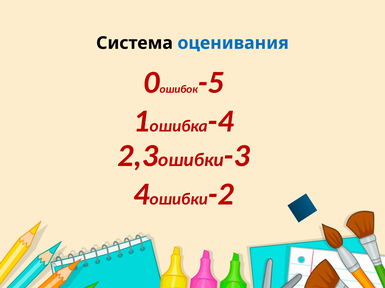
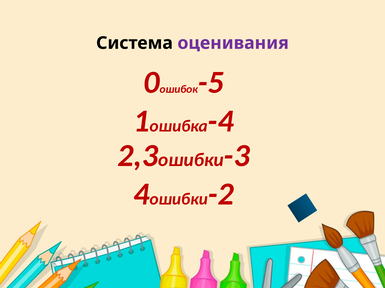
оценивания colour: blue -> purple
